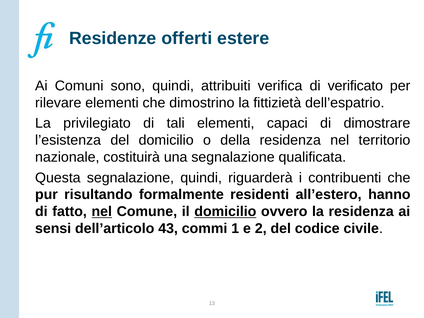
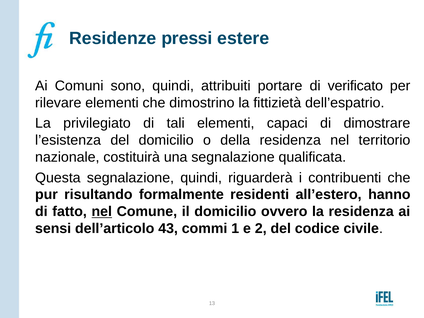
offerti: offerti -> pressi
verifica: verifica -> portare
domicilio at (225, 212) underline: present -> none
